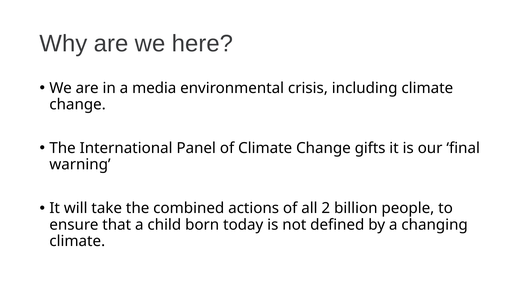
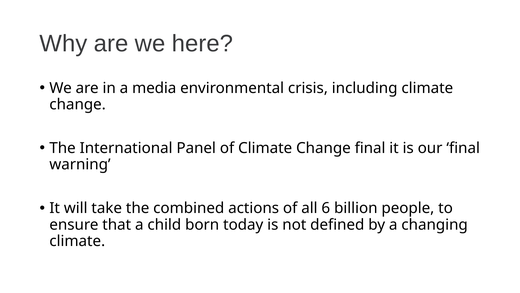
Change gifts: gifts -> final
2: 2 -> 6
